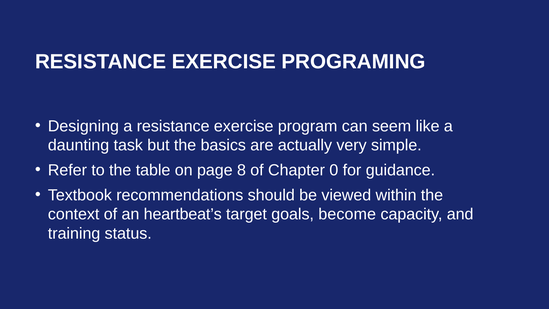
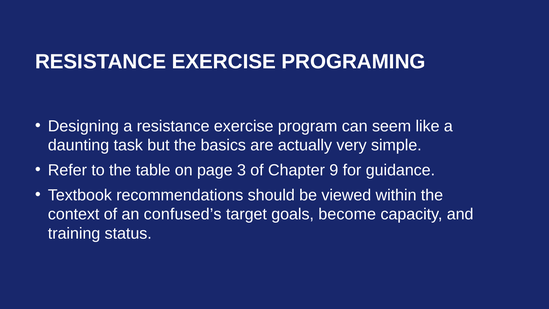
8: 8 -> 3
0: 0 -> 9
heartbeat’s: heartbeat’s -> confused’s
